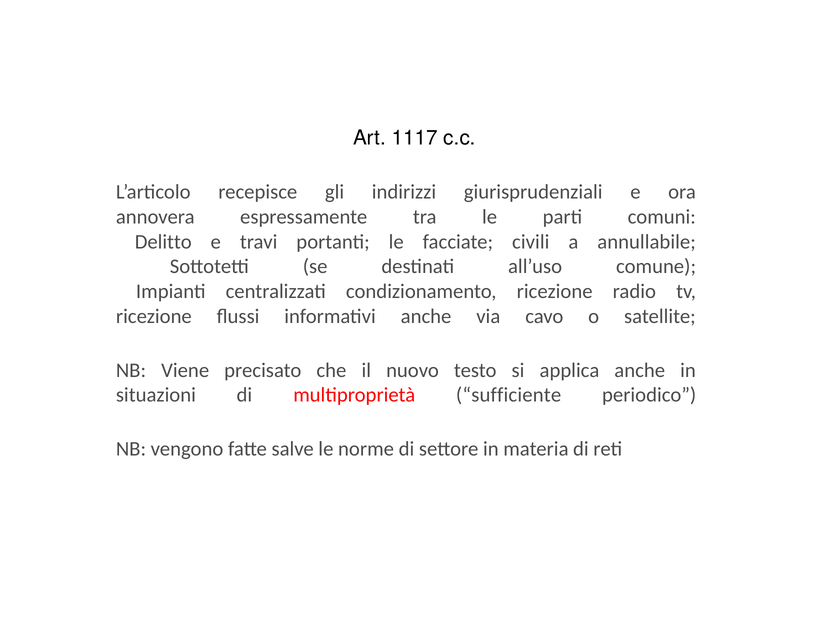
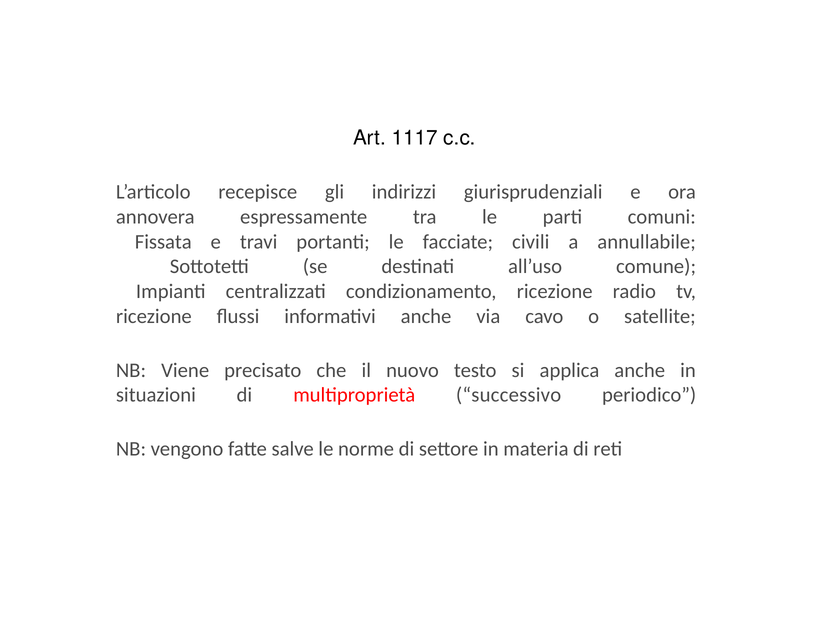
Delitto: Delitto -> Fissata
sufficiente: sufficiente -> successivo
